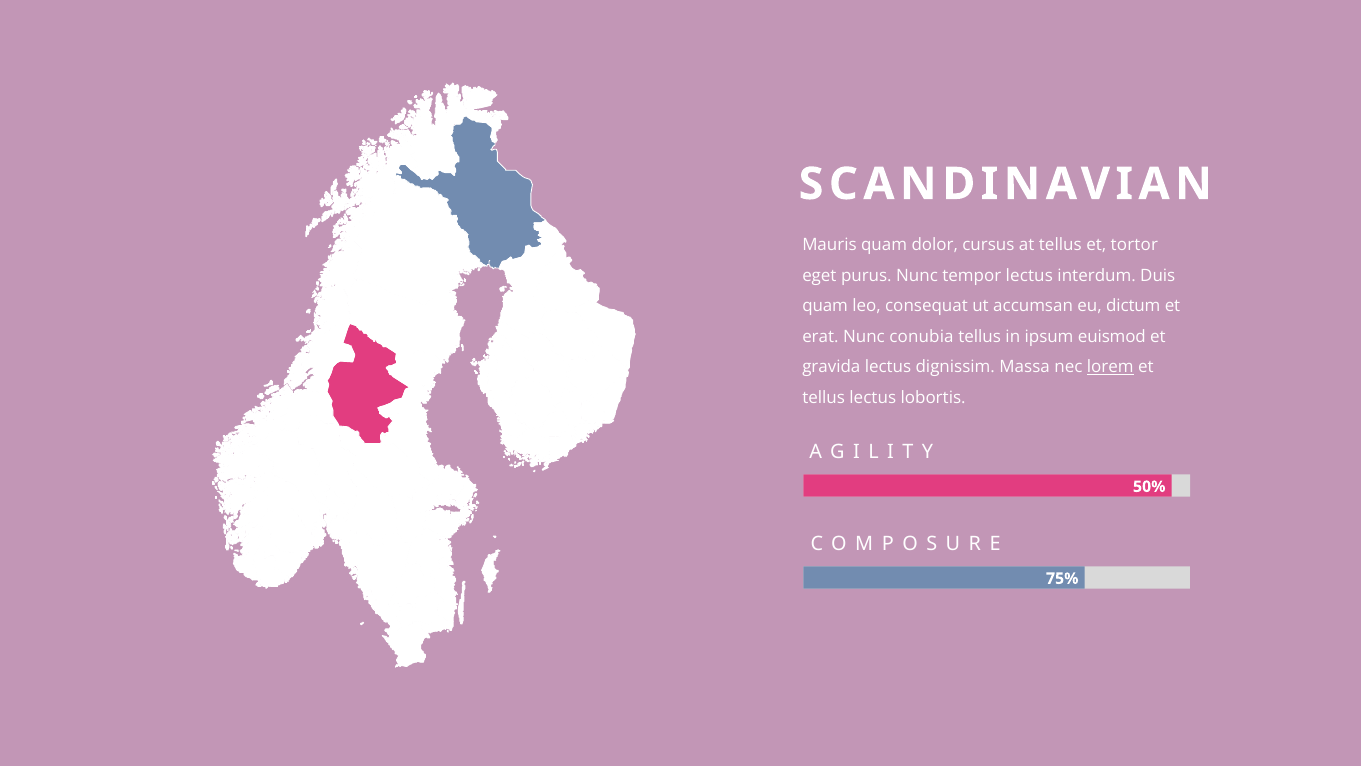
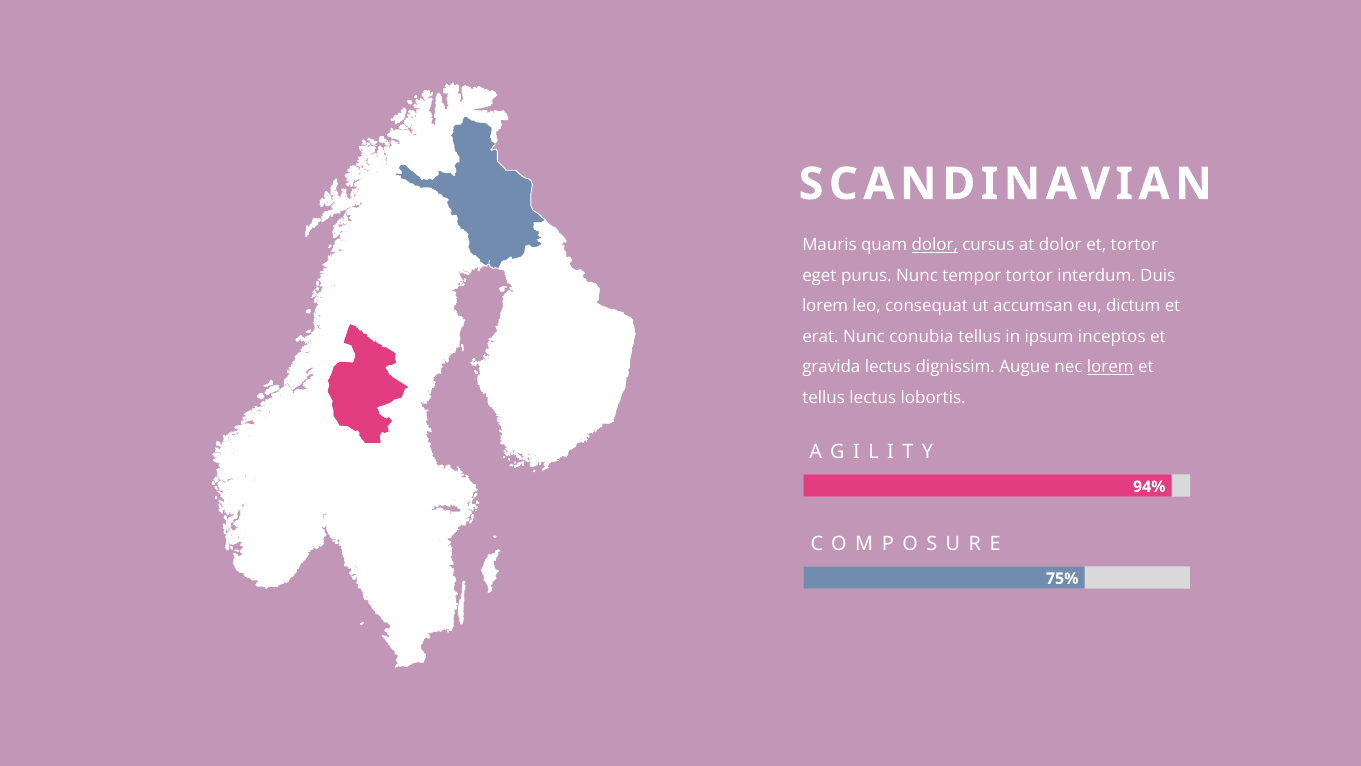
dolor at (935, 245) underline: none -> present
at tellus: tellus -> dolor
tempor lectus: lectus -> tortor
quam at (825, 306): quam -> lorem
euismod: euismod -> inceptos
Massa: Massa -> Augue
50%: 50% -> 94%
